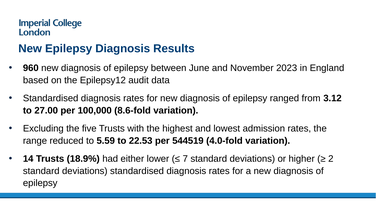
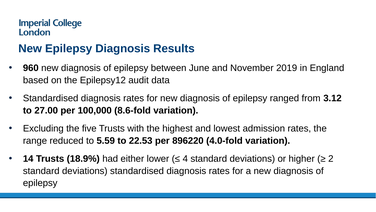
2023: 2023 -> 2019
544519: 544519 -> 896220
7: 7 -> 4
